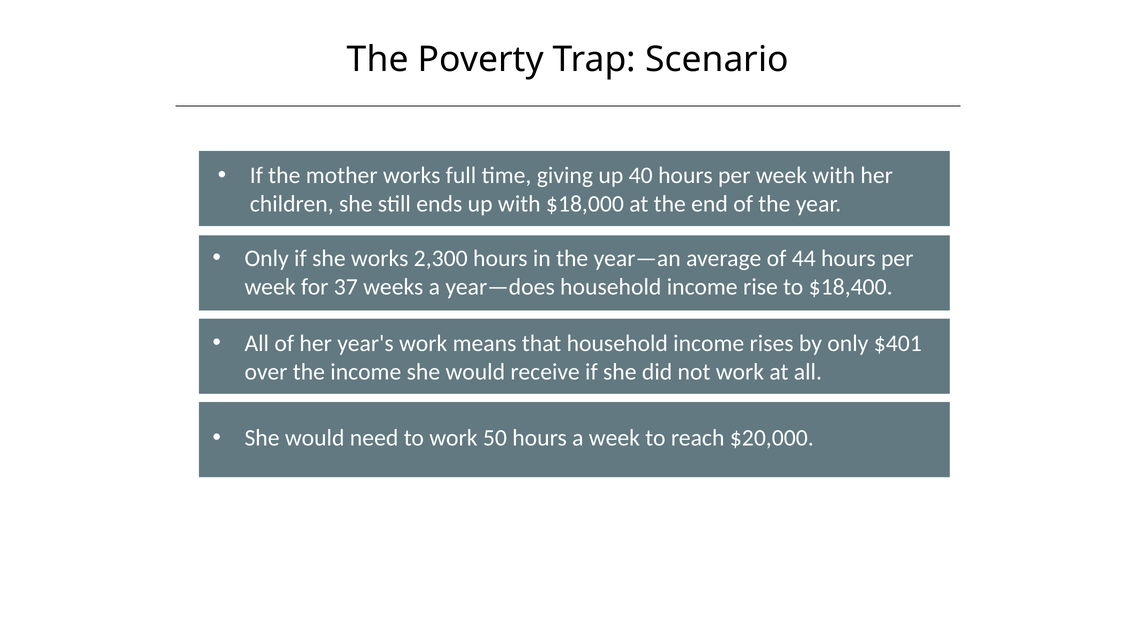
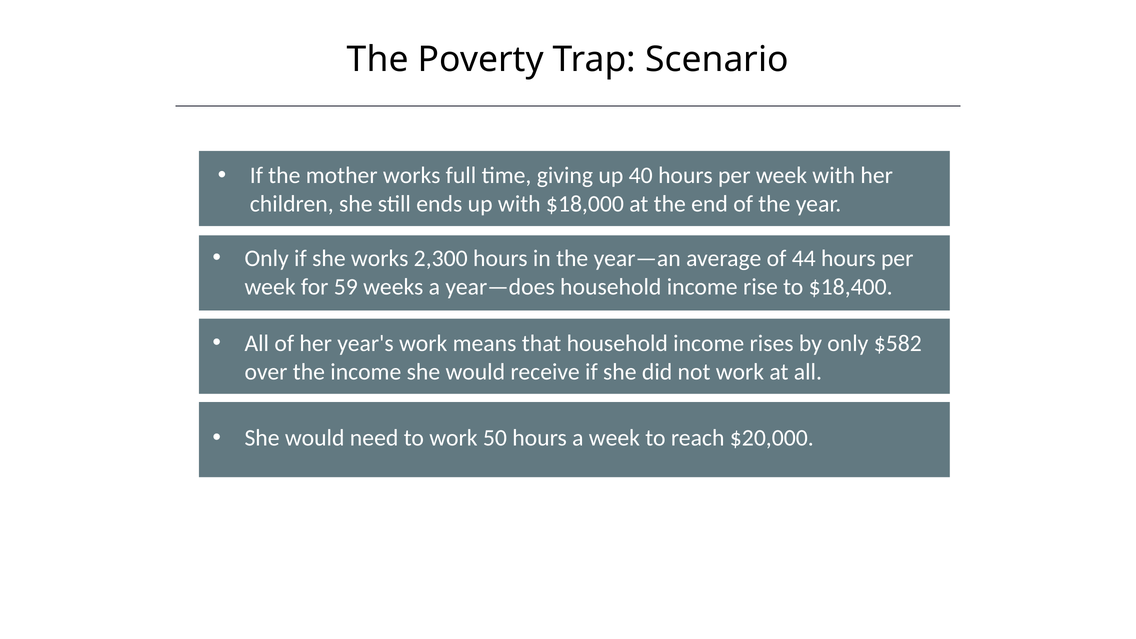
37: 37 -> 59
$401: $401 -> $582
